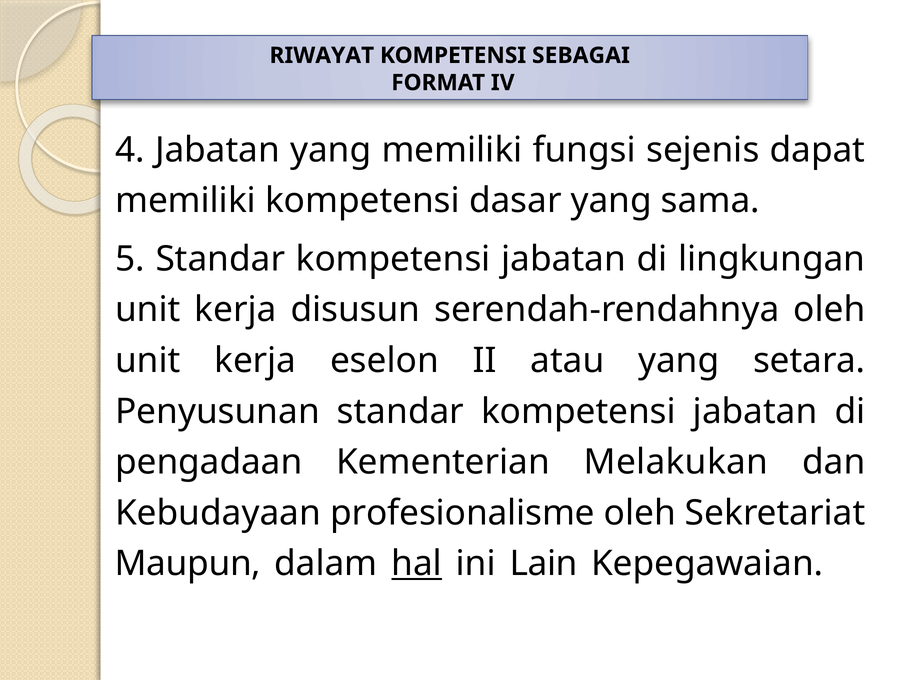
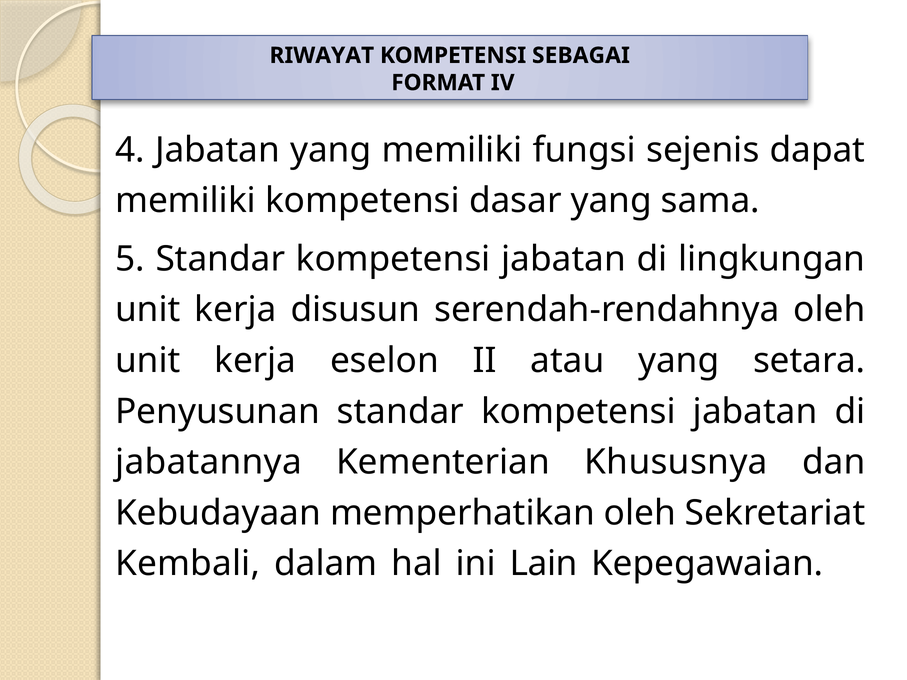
pengadaan: pengadaan -> jabatannya
Melakukan: Melakukan -> Khususnya
profesionalisme: profesionalisme -> memperhatikan
Maupun: Maupun -> Kembali
hal underline: present -> none
